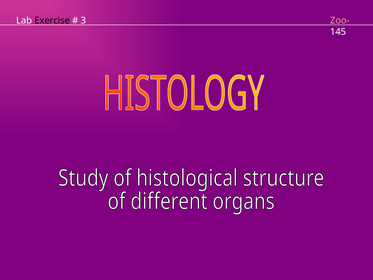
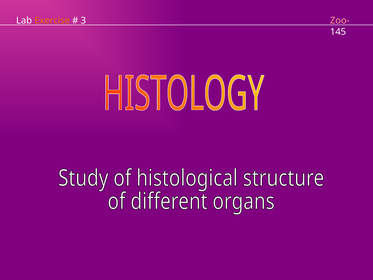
Exercise colour: black -> orange
